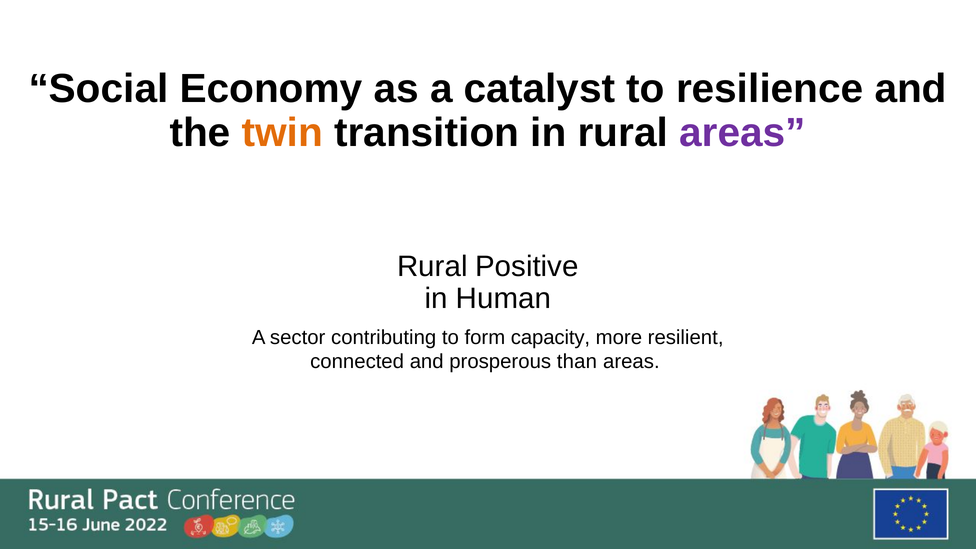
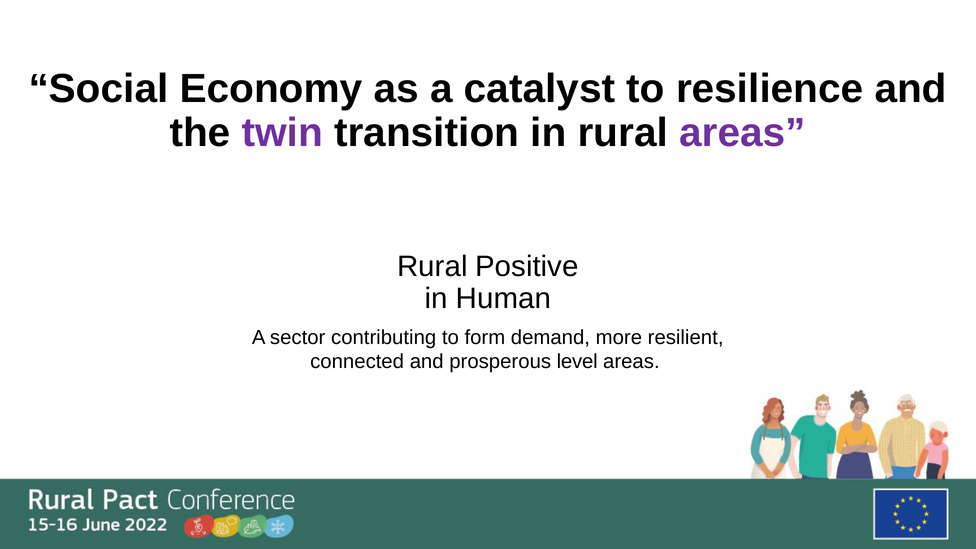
twin colour: orange -> purple
capacity: capacity -> demand
than: than -> level
